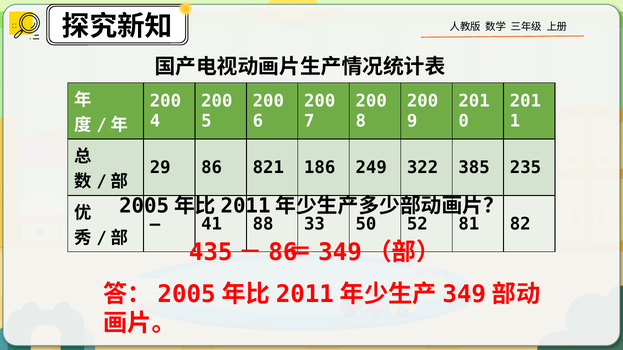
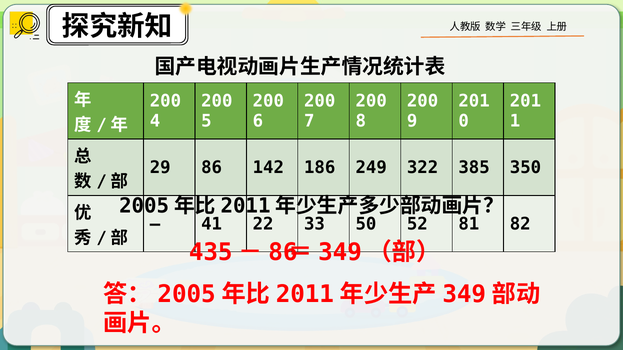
821: 821 -> 142
235: 235 -> 350
88: 88 -> 22
